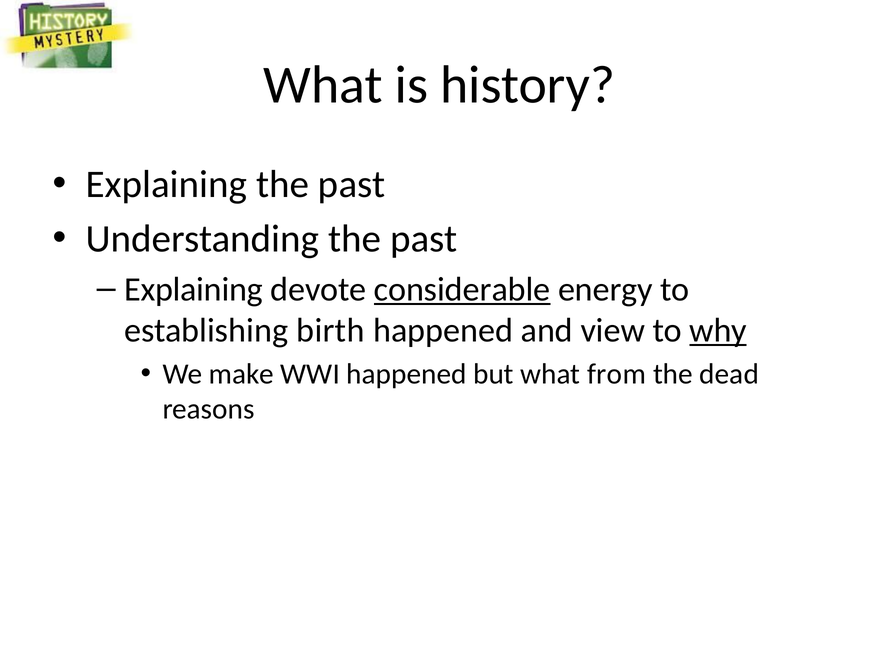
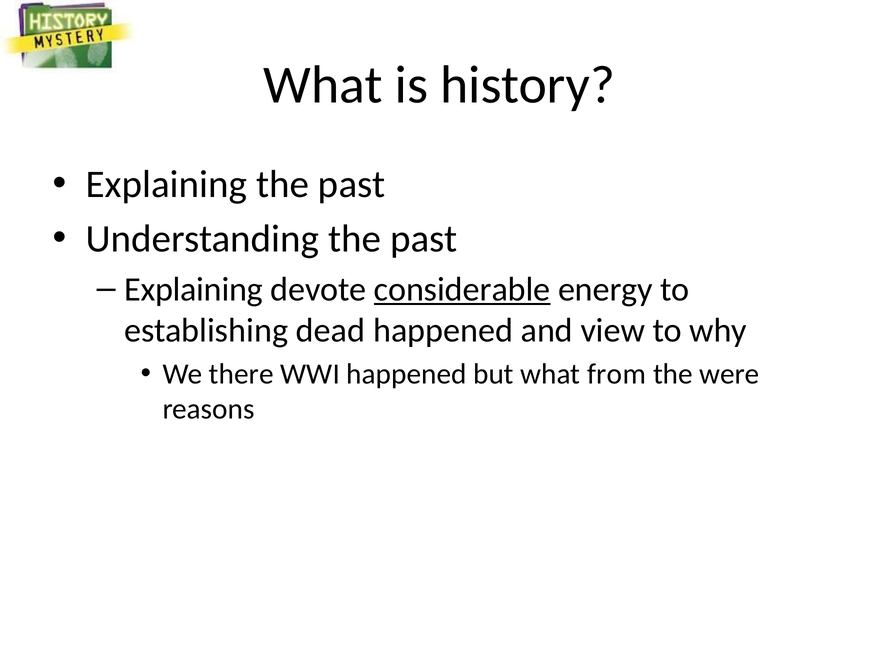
birth: birth -> dead
why underline: present -> none
make: make -> there
dead: dead -> were
